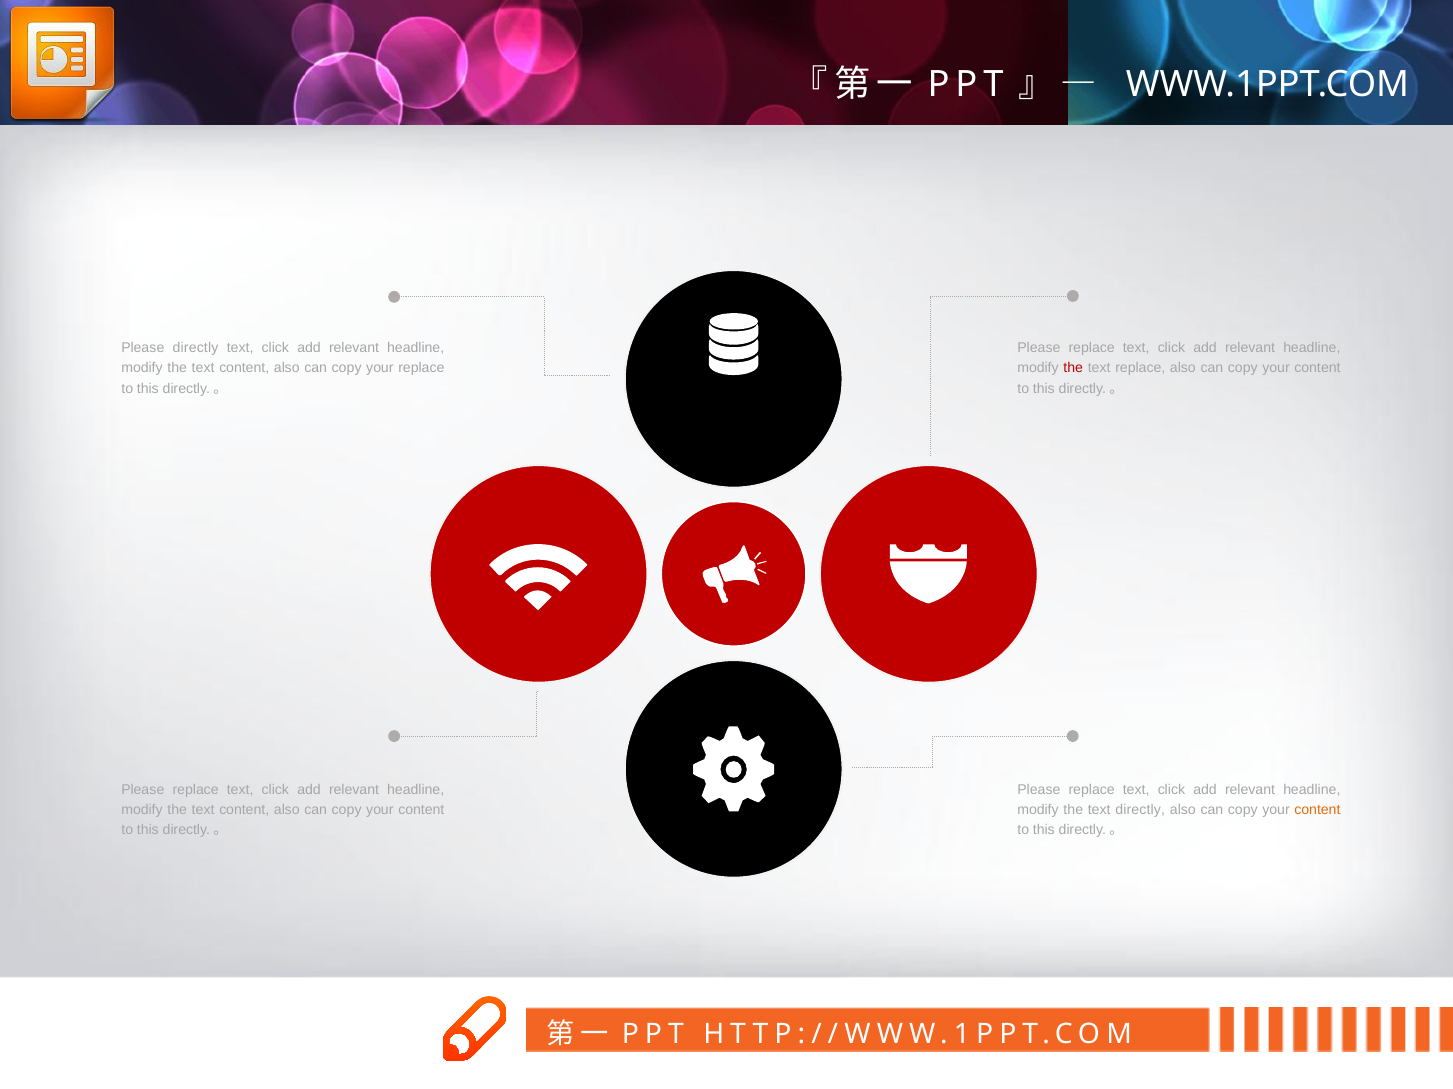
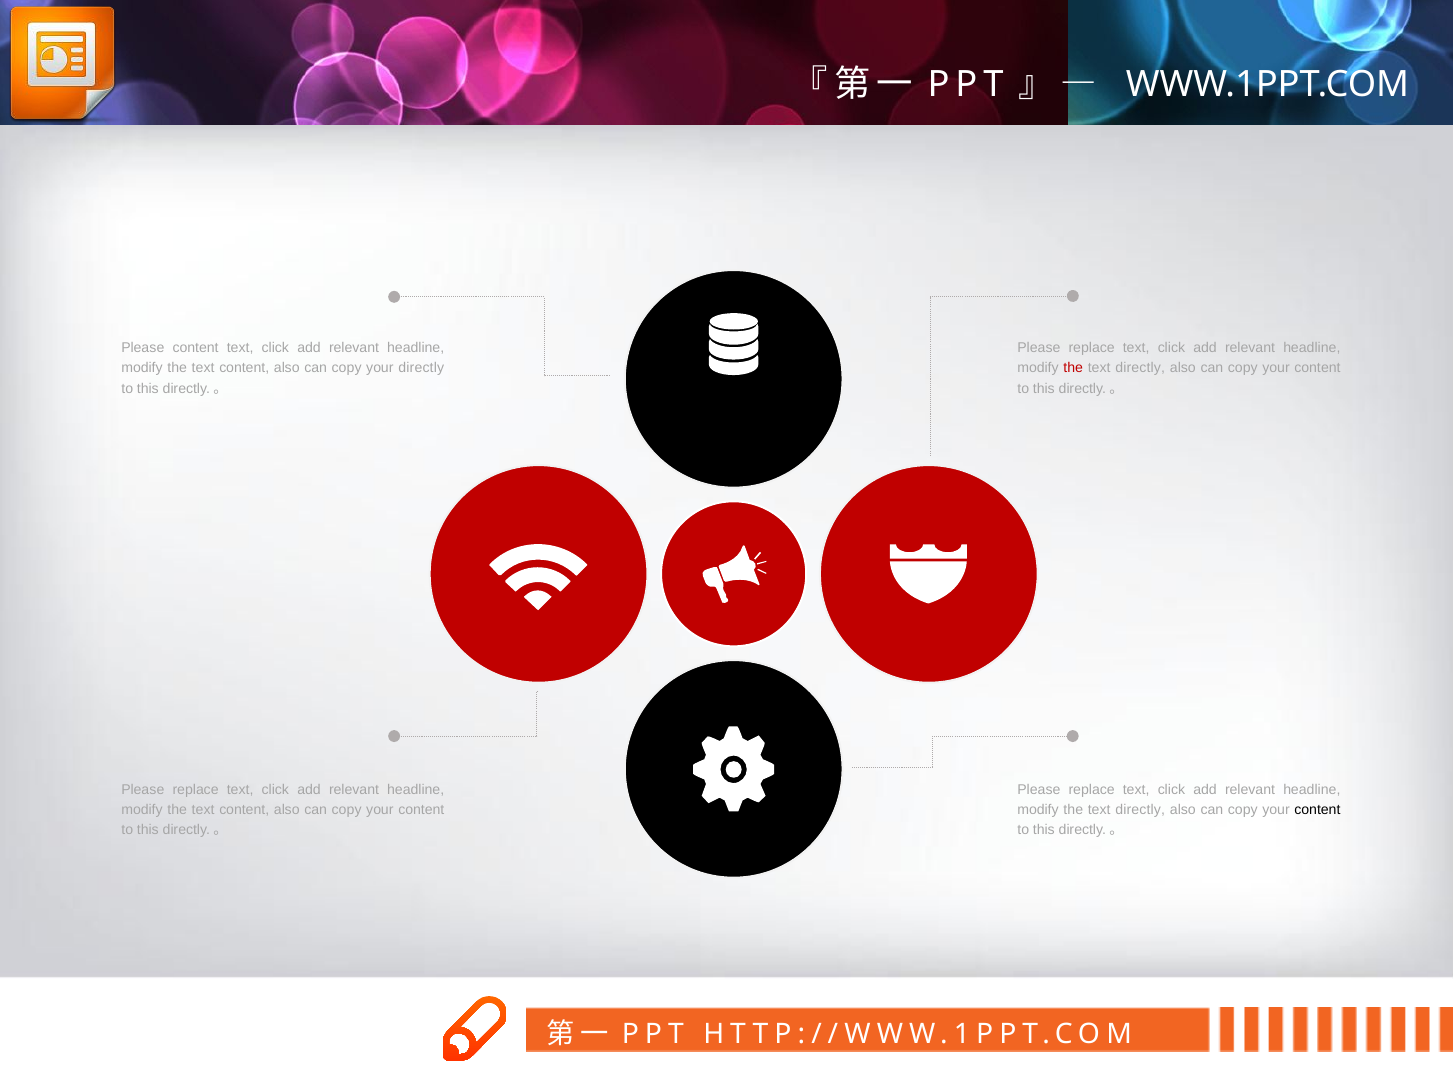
Please directly: directly -> content
your replace: replace -> directly
replace at (1140, 368): replace -> directly
content at (1317, 811) colour: orange -> black
